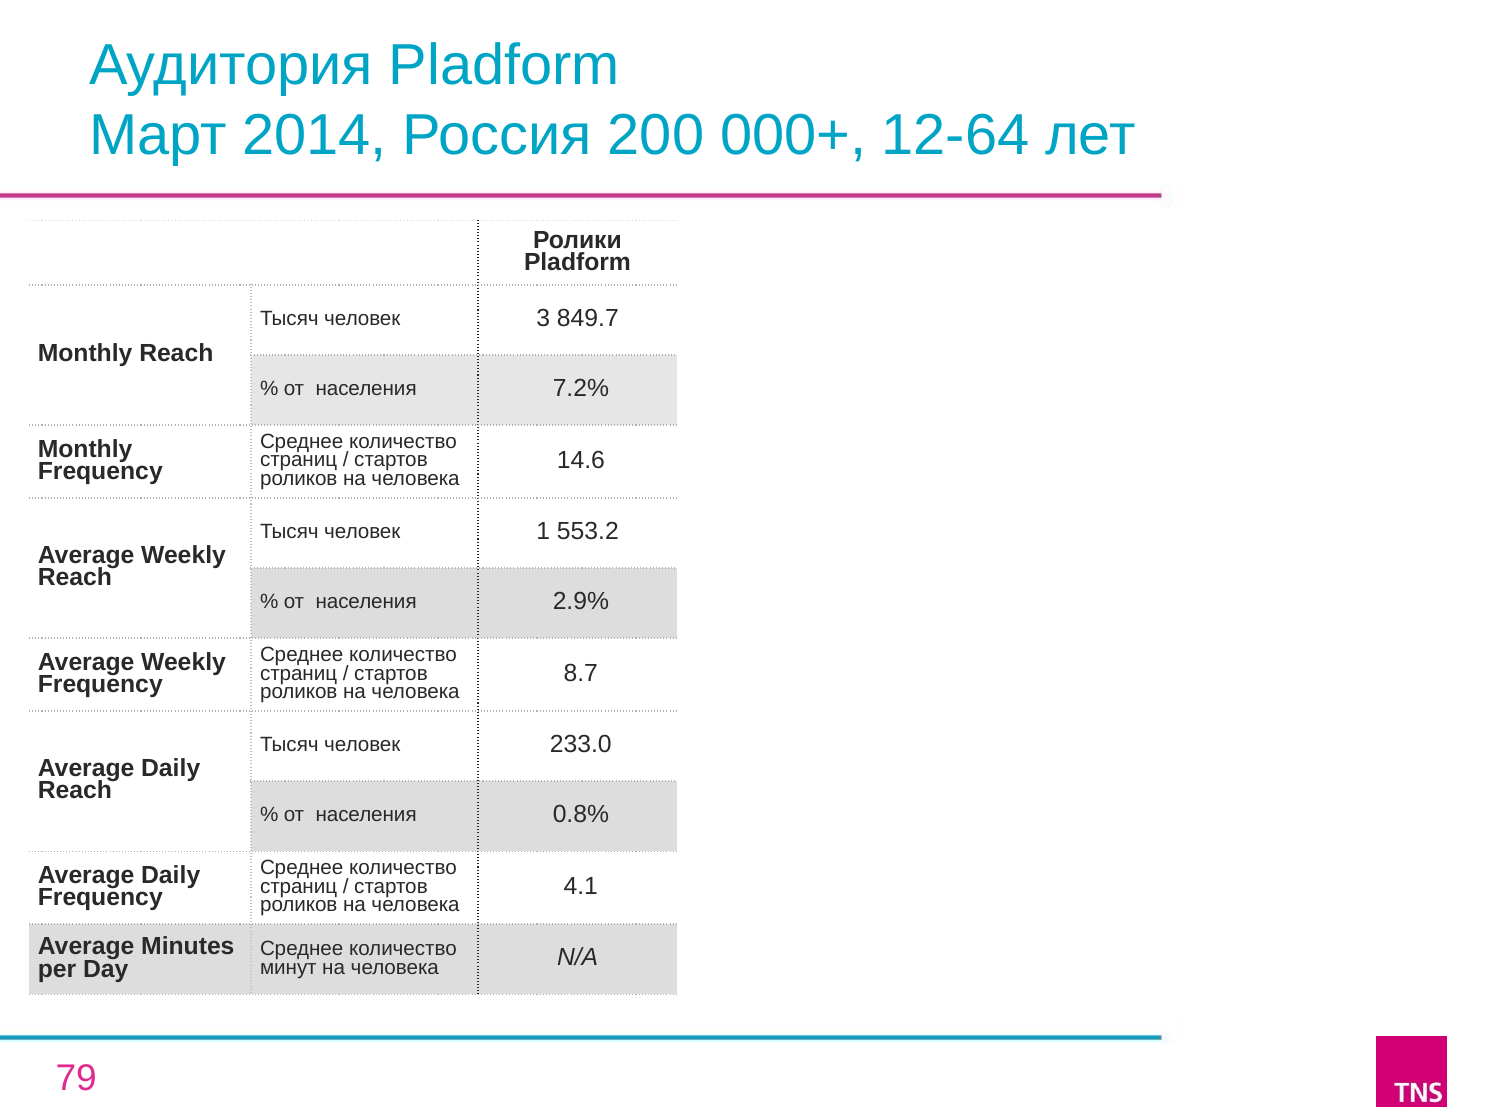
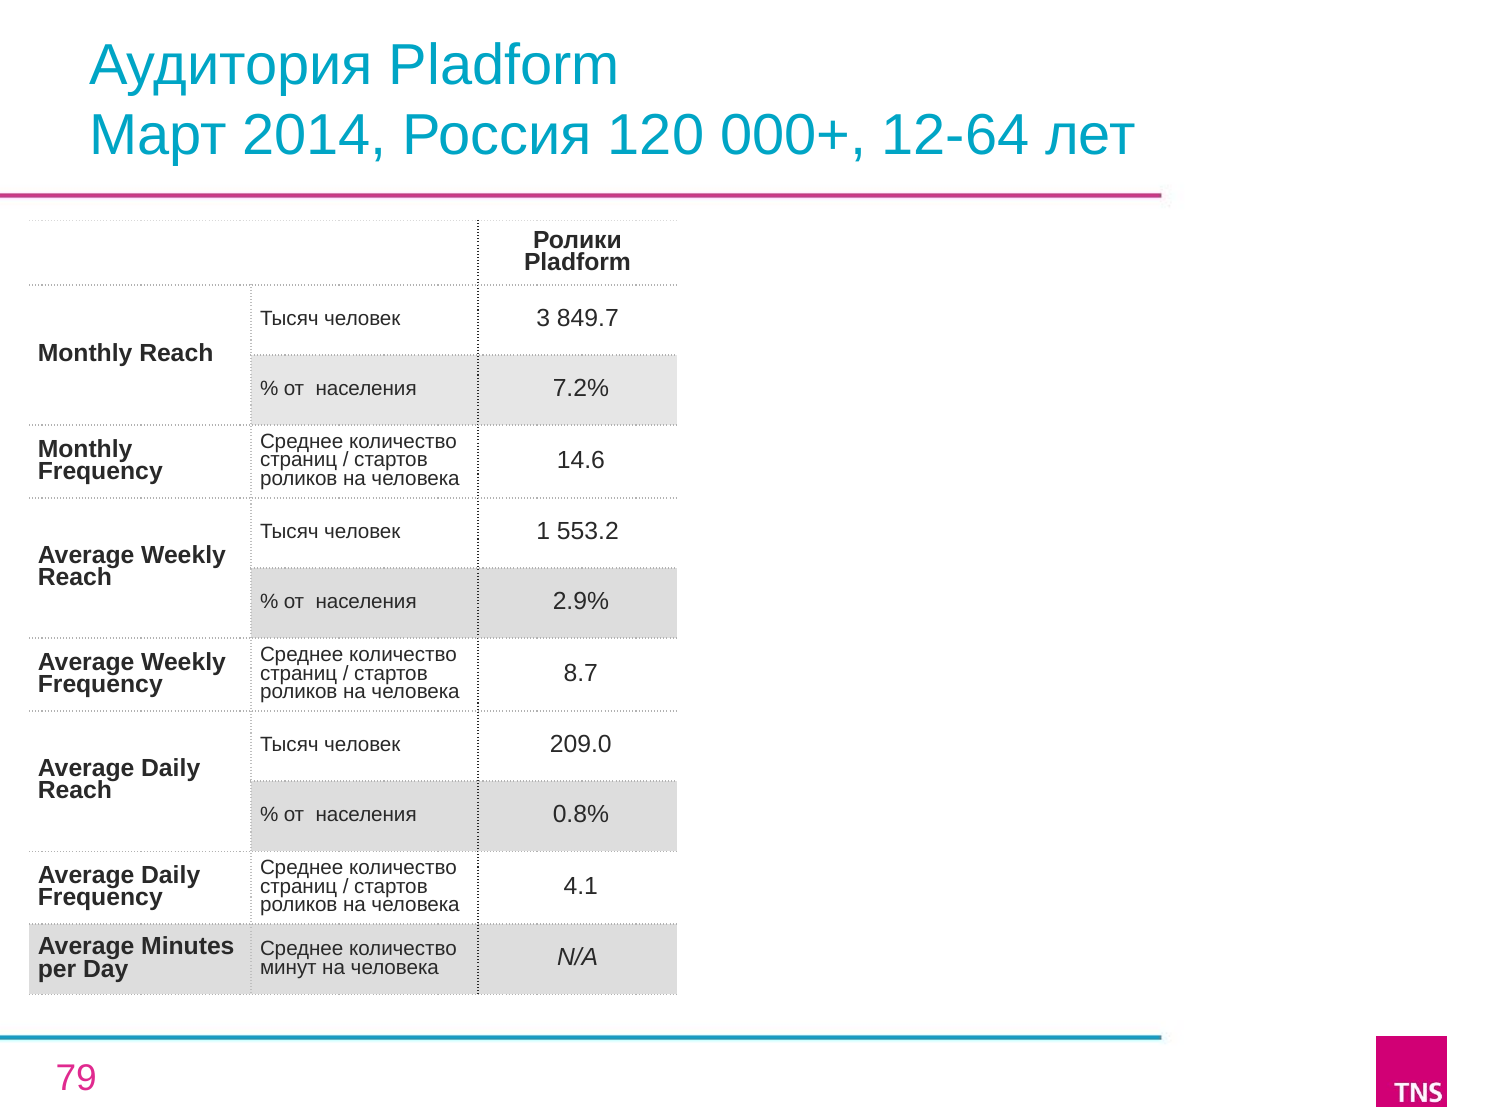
200: 200 -> 120
233.0: 233.0 -> 209.0
